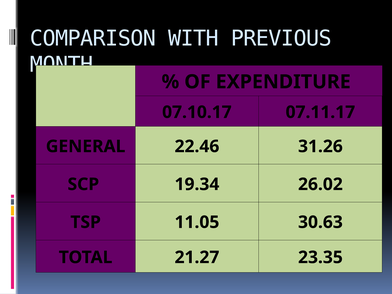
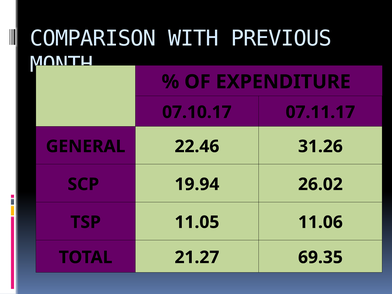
19.34: 19.34 -> 19.94
30.63: 30.63 -> 11.06
23.35: 23.35 -> 69.35
